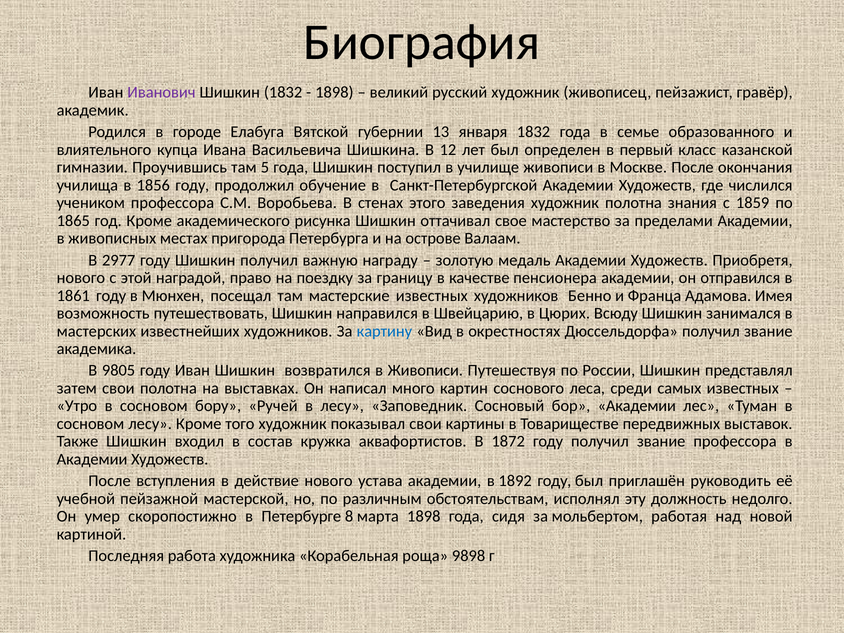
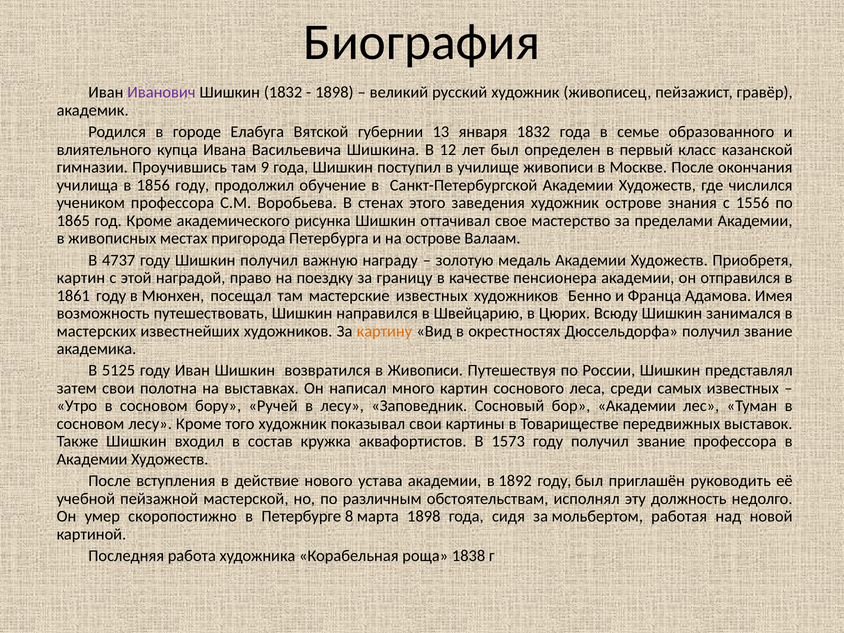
5: 5 -> 9
художник полотна: полотна -> острове
1859: 1859 -> 1556
2977: 2977 -> 4737
нового at (81, 278): нового -> картин
картину colour: blue -> orange
9805: 9805 -> 5125
1872: 1872 -> 1573
9898: 9898 -> 1838
